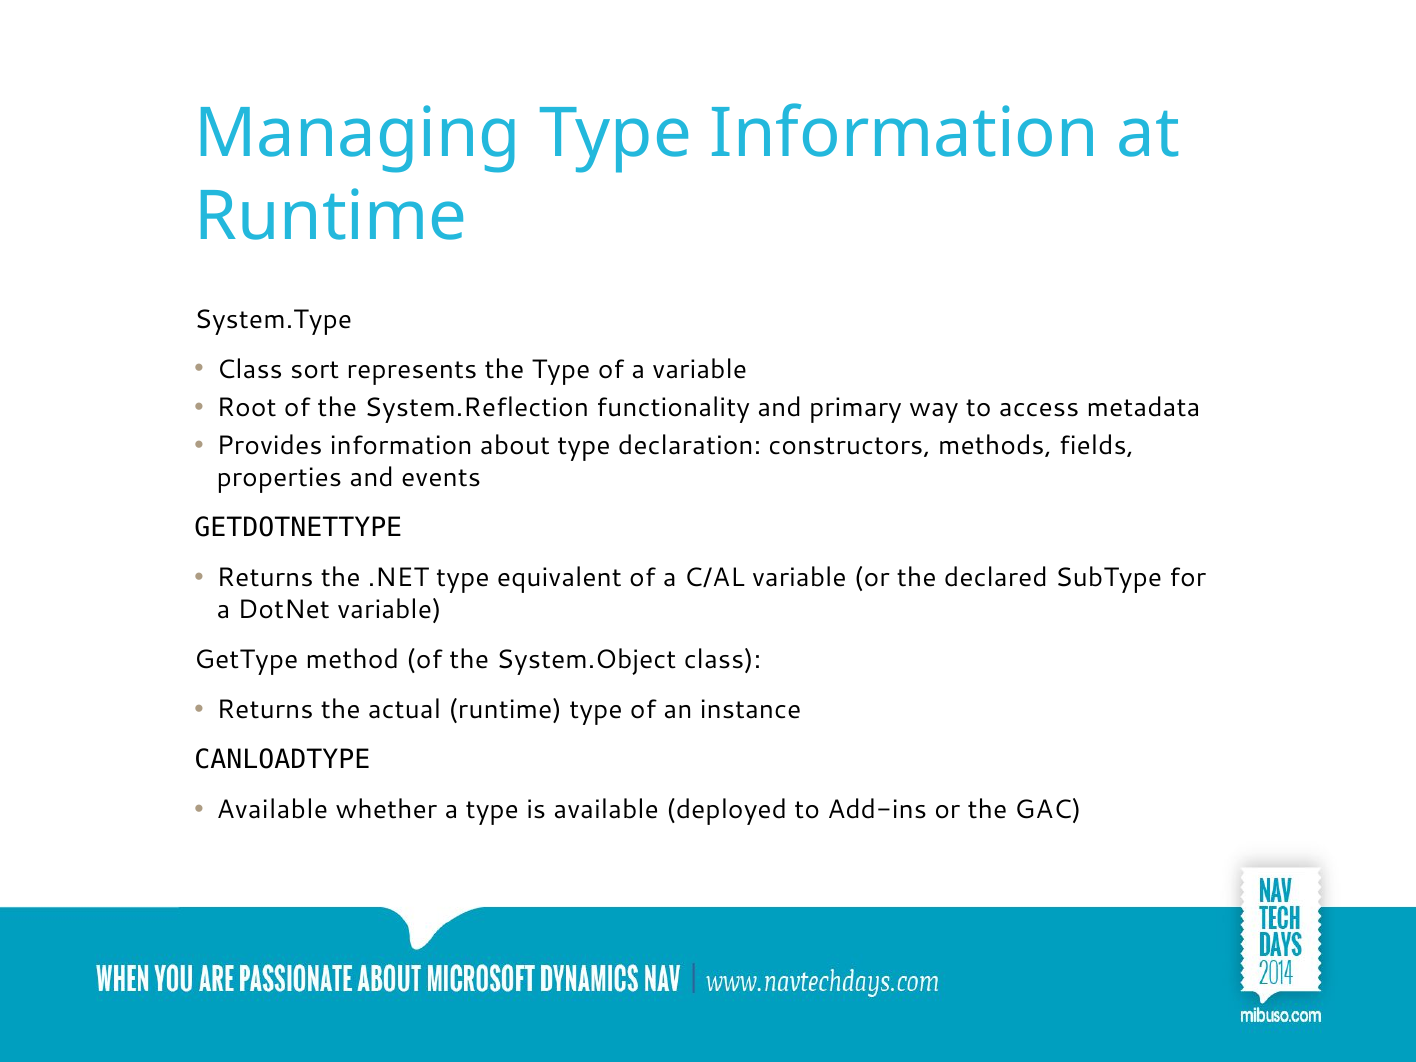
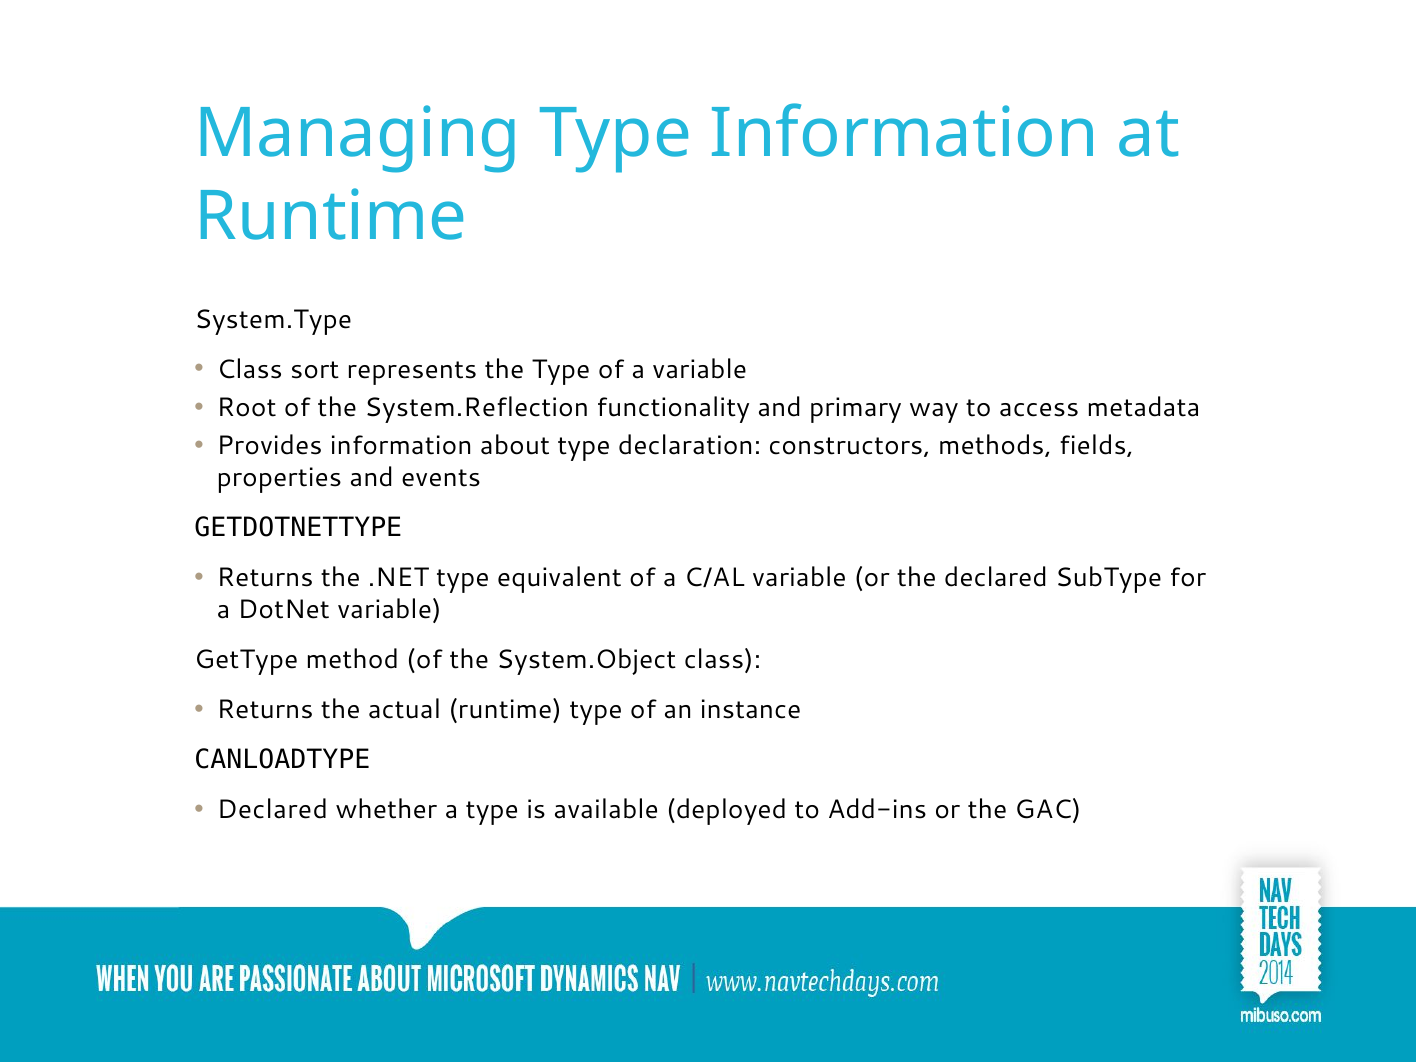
Available at (272, 810): Available -> Declared
